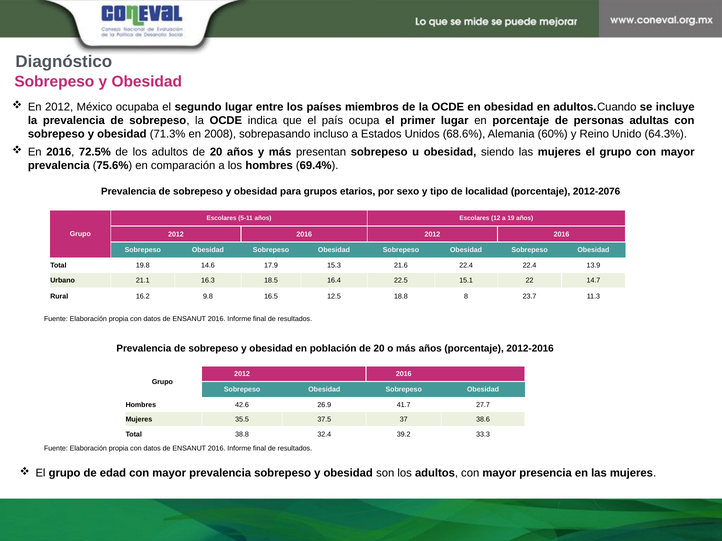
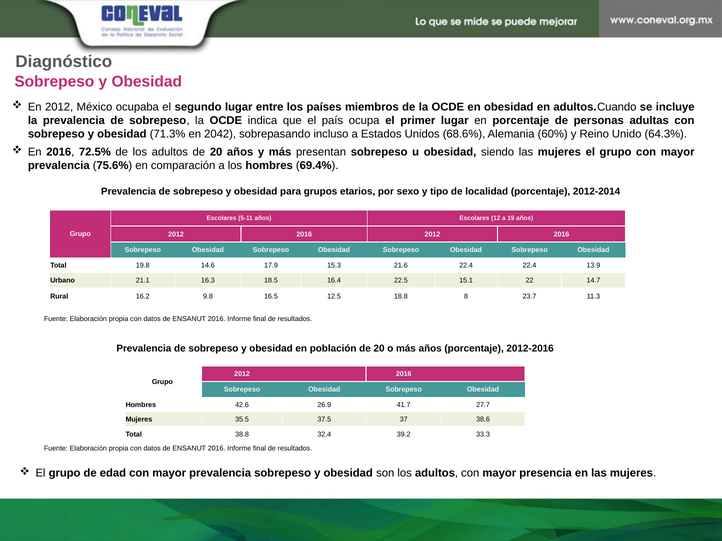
2008: 2008 -> 2042
2012-2076: 2012-2076 -> 2012-2014
